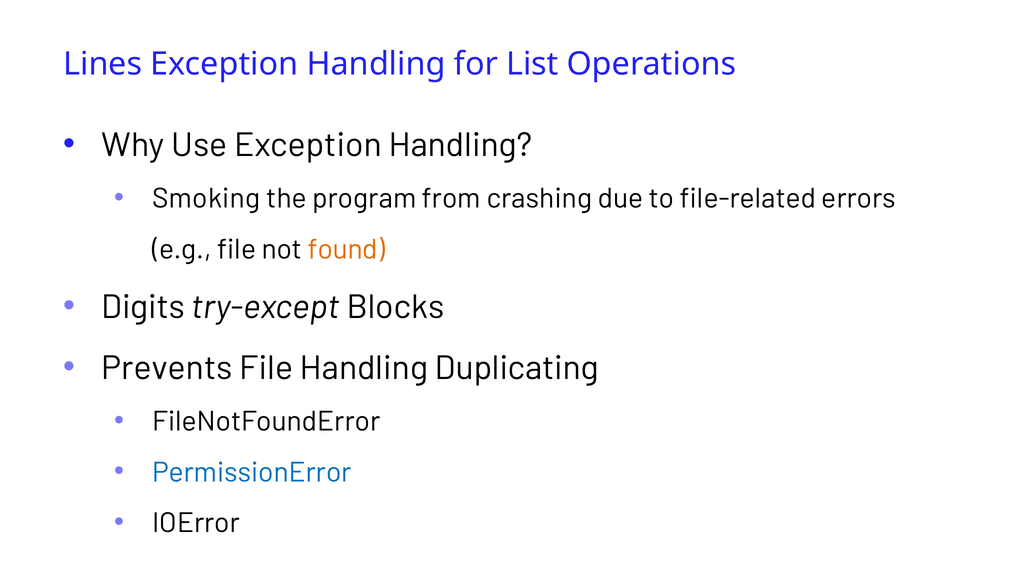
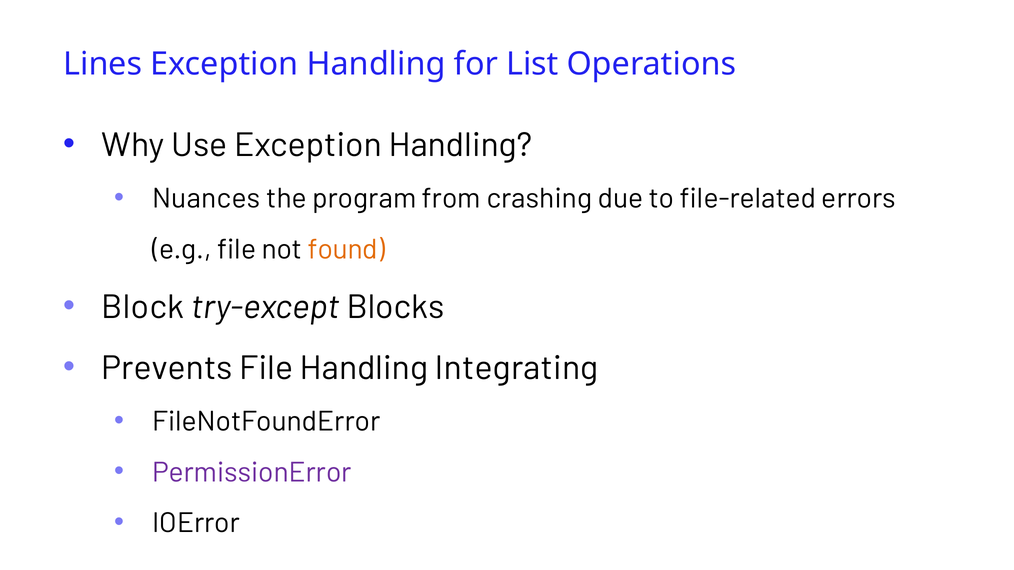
Smoking: Smoking -> Nuances
Digits: Digits -> Block
Duplicating: Duplicating -> Integrating
PermissionError colour: blue -> purple
